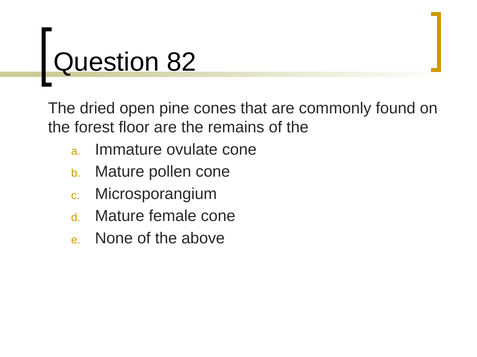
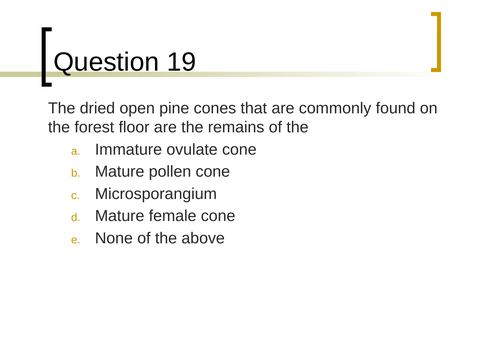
82: 82 -> 19
